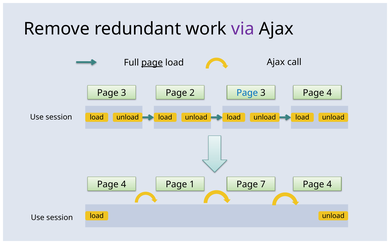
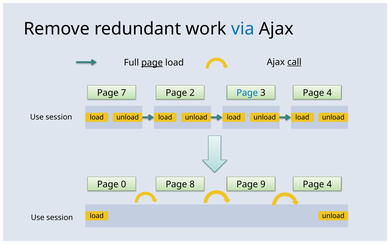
via colour: purple -> blue
call underline: none -> present
3 at (124, 93): 3 -> 7
4 at (124, 184): 4 -> 0
1: 1 -> 8
7: 7 -> 9
